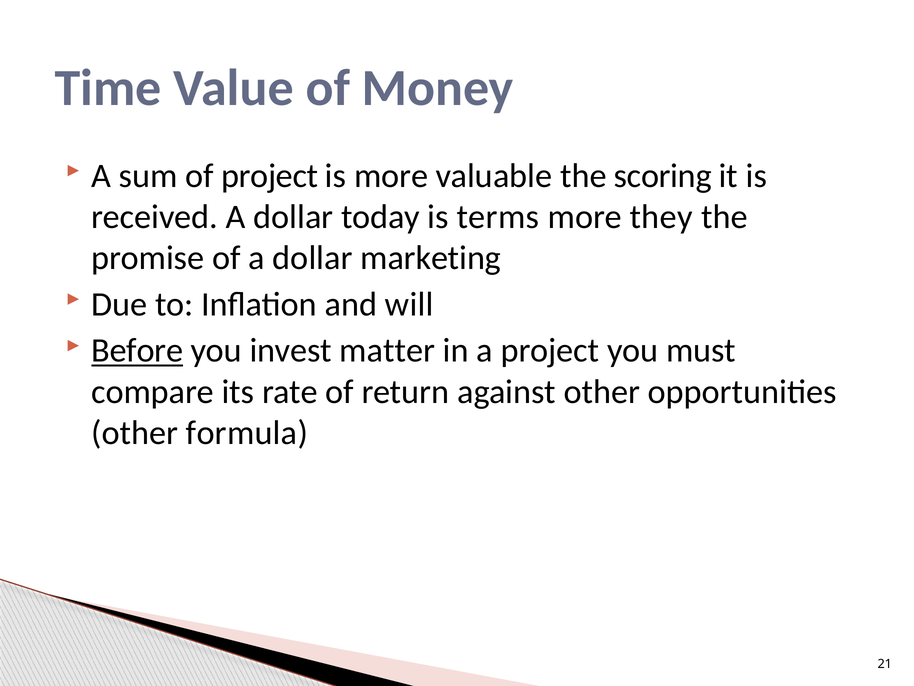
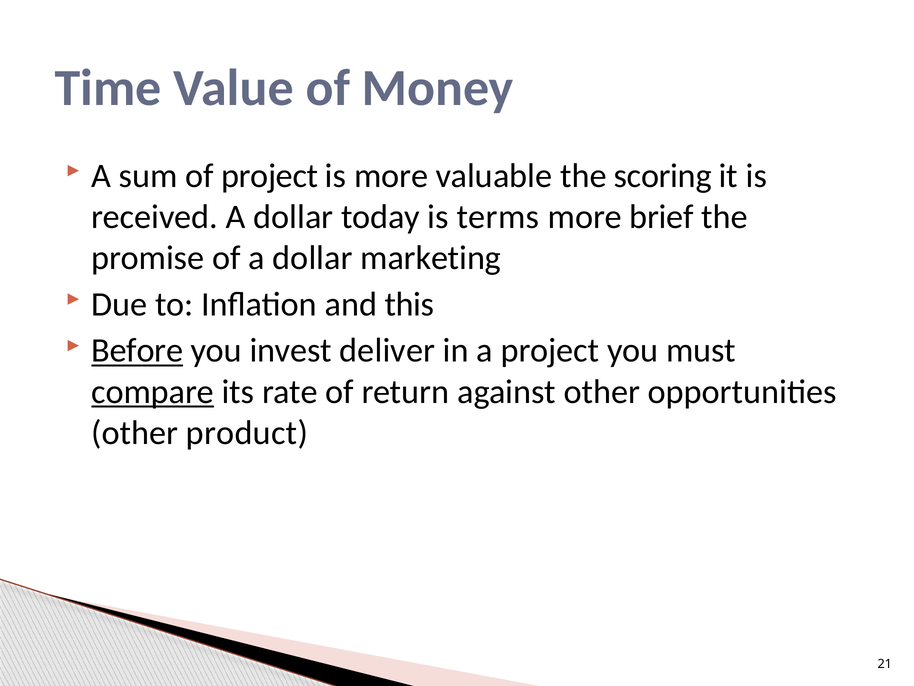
they: they -> brief
will: will -> this
matter: matter -> deliver
compare underline: none -> present
formula: formula -> product
